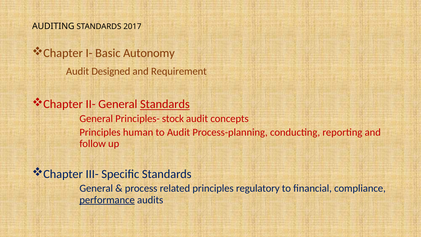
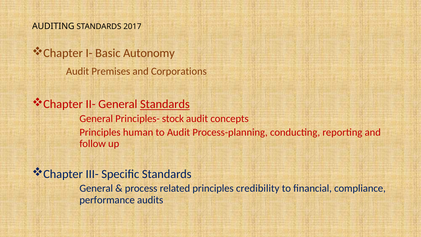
Designed: Designed -> Premises
Requirement: Requirement -> Corporations
regulatory: regulatory -> credibility
performance underline: present -> none
